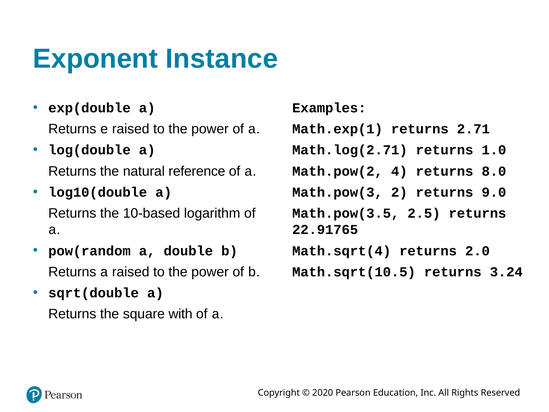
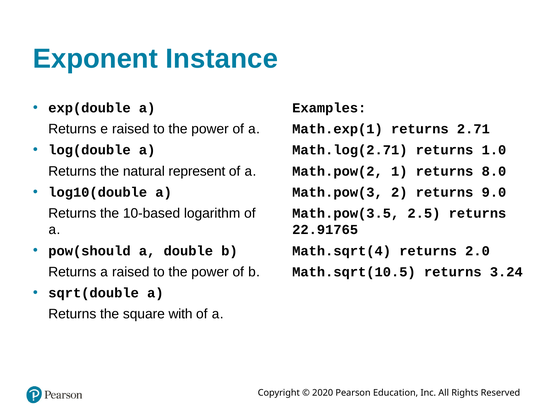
reference: reference -> represent
4: 4 -> 1
pow(random: pow(random -> pow(should
